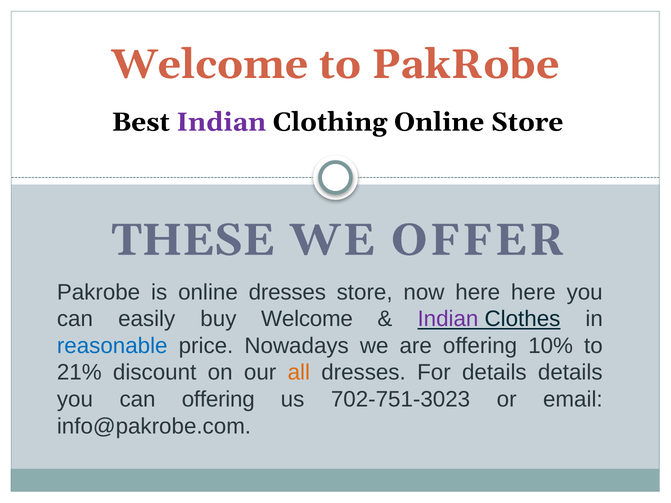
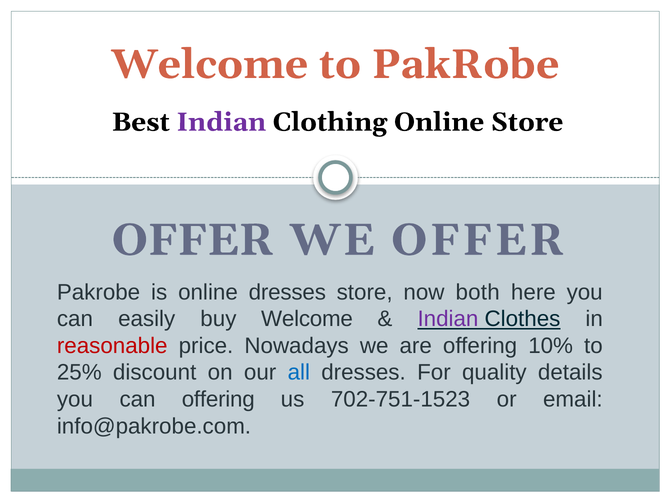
THESE at (193, 240): THESE -> OFFER
now here: here -> both
reasonable colour: blue -> red
21%: 21% -> 25%
all colour: orange -> blue
For details: details -> quality
702-751-3023: 702-751-3023 -> 702-751-1523
